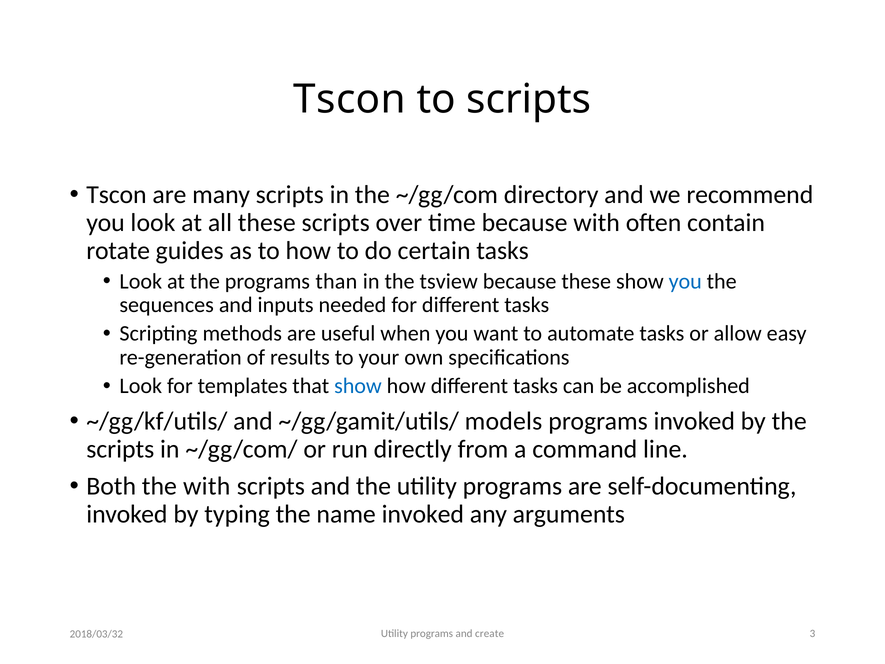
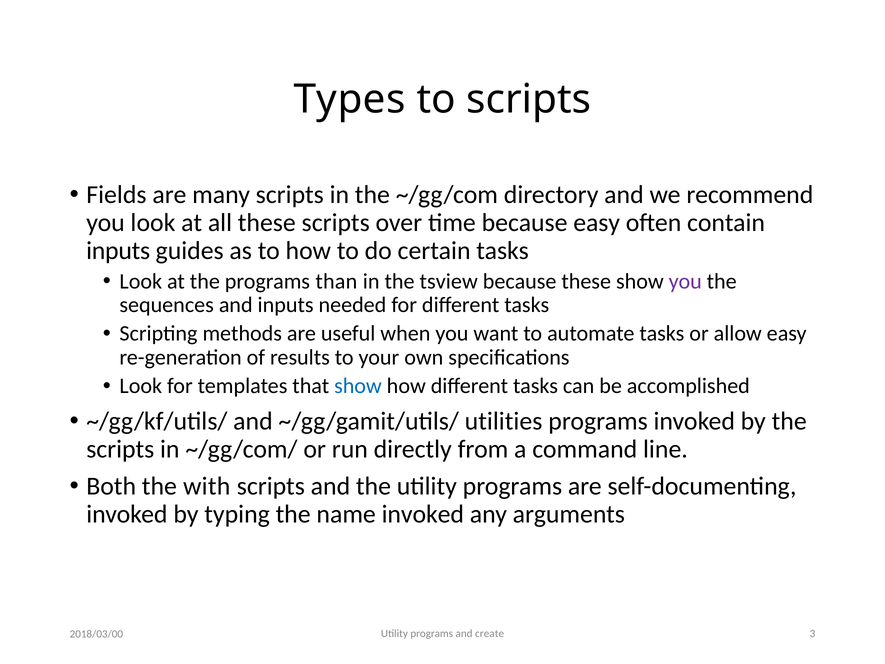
Tscon at (350, 99): Tscon -> Types
Tscon at (116, 195): Tscon -> Fields
because with: with -> easy
rotate at (118, 251): rotate -> inputs
you at (685, 281) colour: blue -> purple
models: models -> utilities
2018/03/32: 2018/03/32 -> 2018/03/00
